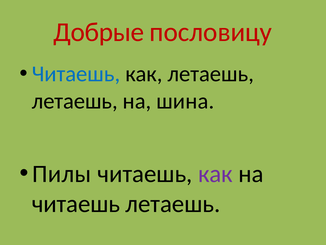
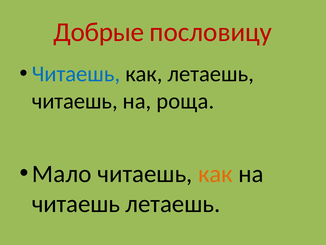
летаешь at (75, 101): летаешь -> читаешь
шина: шина -> роща
Пилы: Пилы -> Мало
как at (215, 174) colour: purple -> orange
